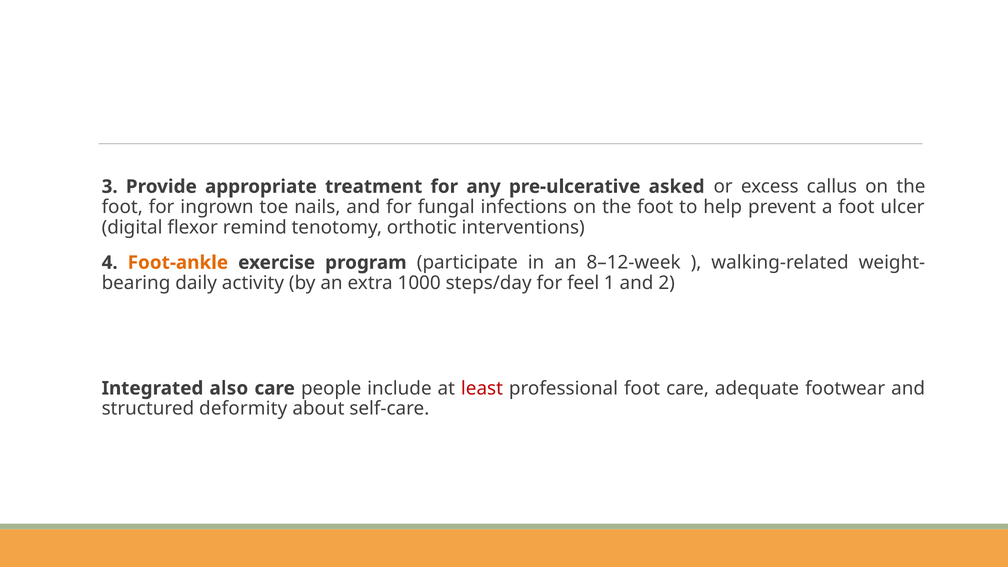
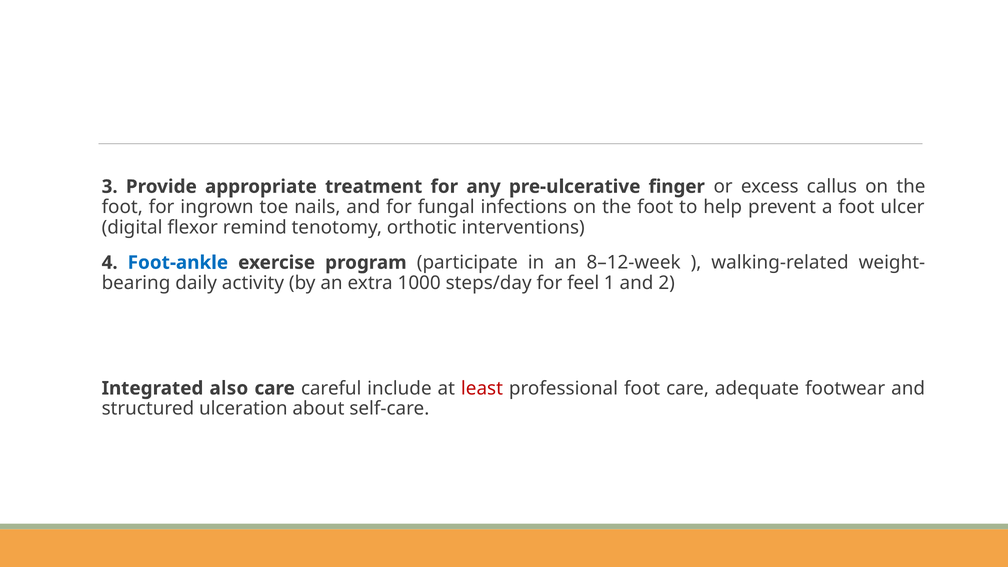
asked: asked -> finger
Foot‐ankle colour: orange -> blue
people: people -> careful
deformity: deformity -> ulceration
